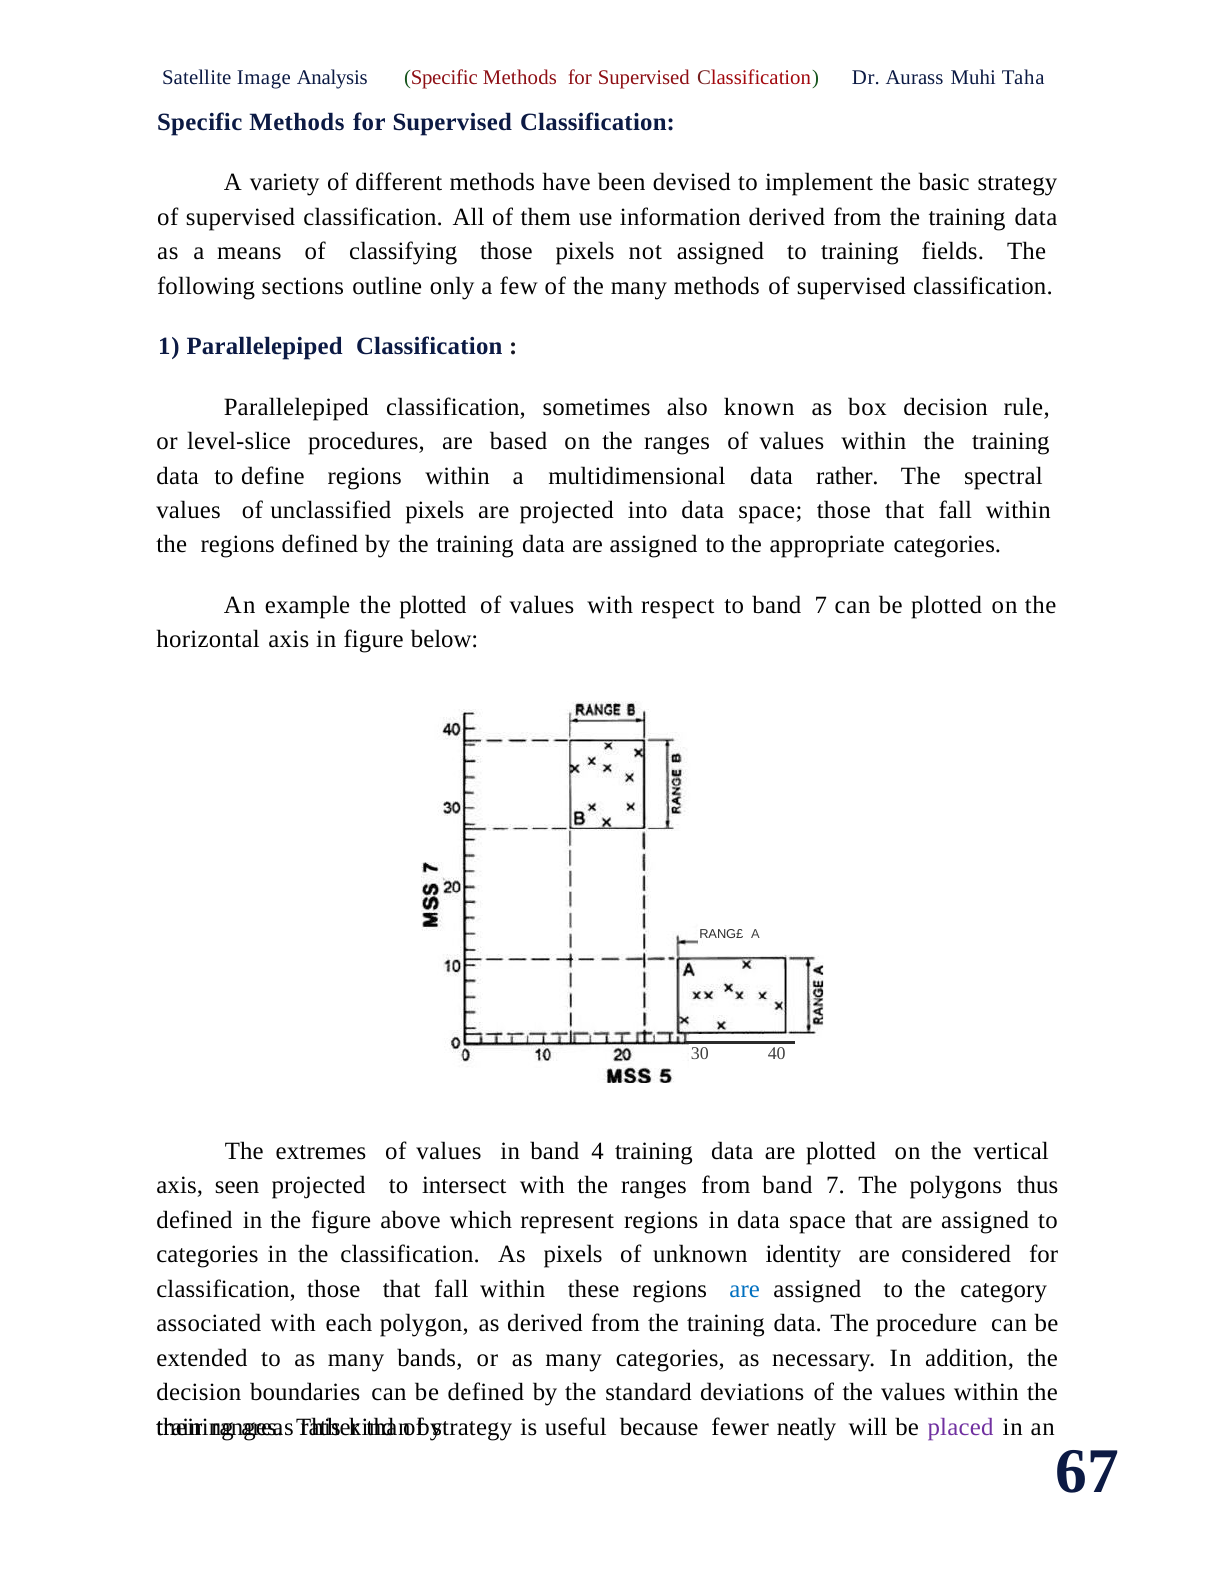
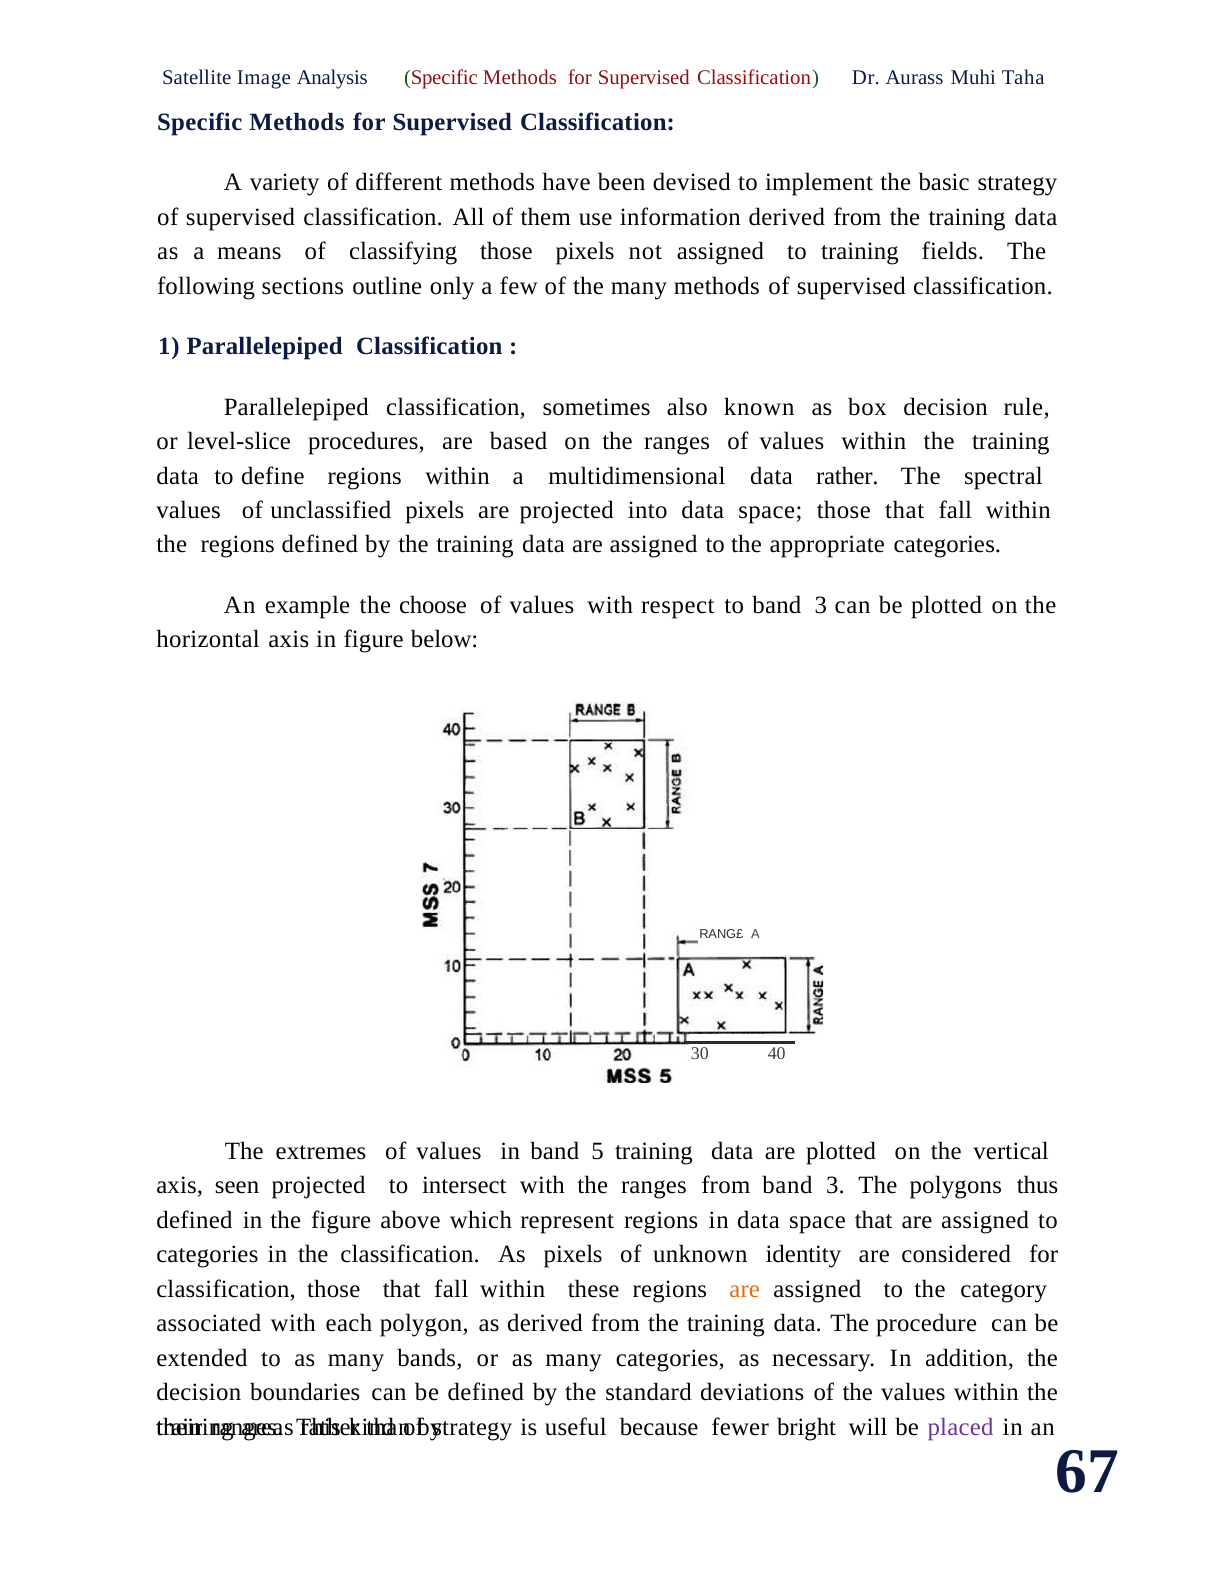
the plotted: plotted -> choose
to band 7: 7 -> 3
4: 4 -> 5
from band 7: 7 -> 3
are at (745, 1289) colour: blue -> orange
neatly: neatly -> bright
